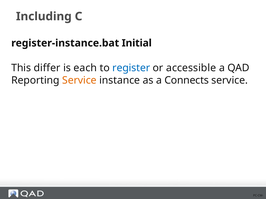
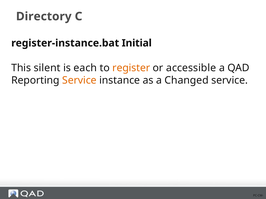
Including: Including -> Directory
differ: differ -> silent
register colour: blue -> orange
Connects: Connects -> Changed
